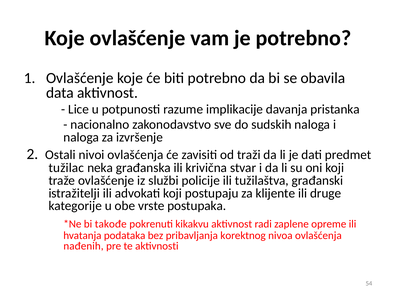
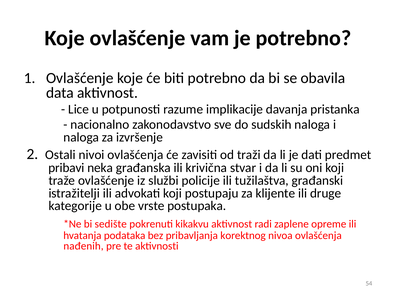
tužilac: tužilac -> pribavi
takođe: takođe -> sedište
